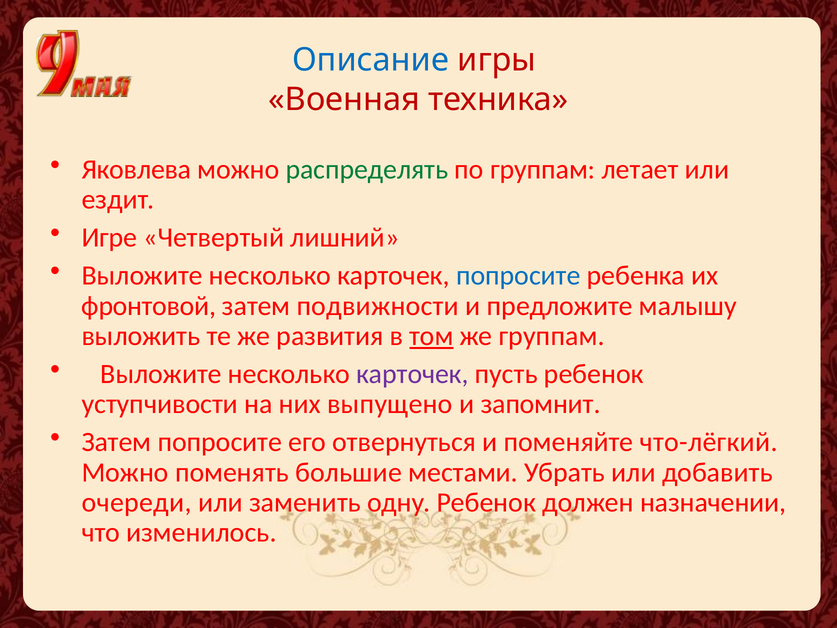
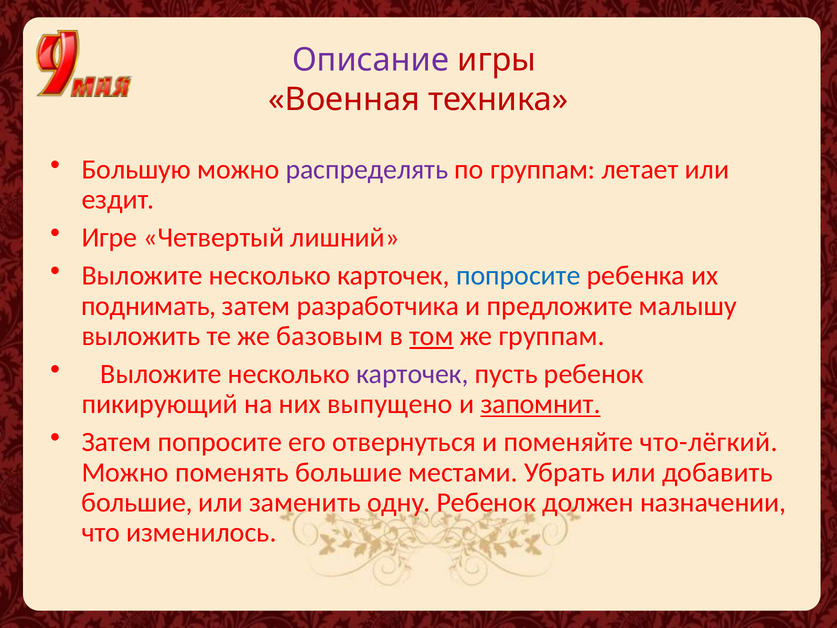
Описание colour: blue -> purple
Яковлева: Яковлева -> Большую
распределять colour: green -> purple
фронтовой: фронтовой -> поднимать
подвижности: подвижности -> разработчика
развития: развития -> базовым
уступчивости: уступчивости -> пикирующий
запомнит underline: none -> present
очереди at (137, 502): очереди -> большие
